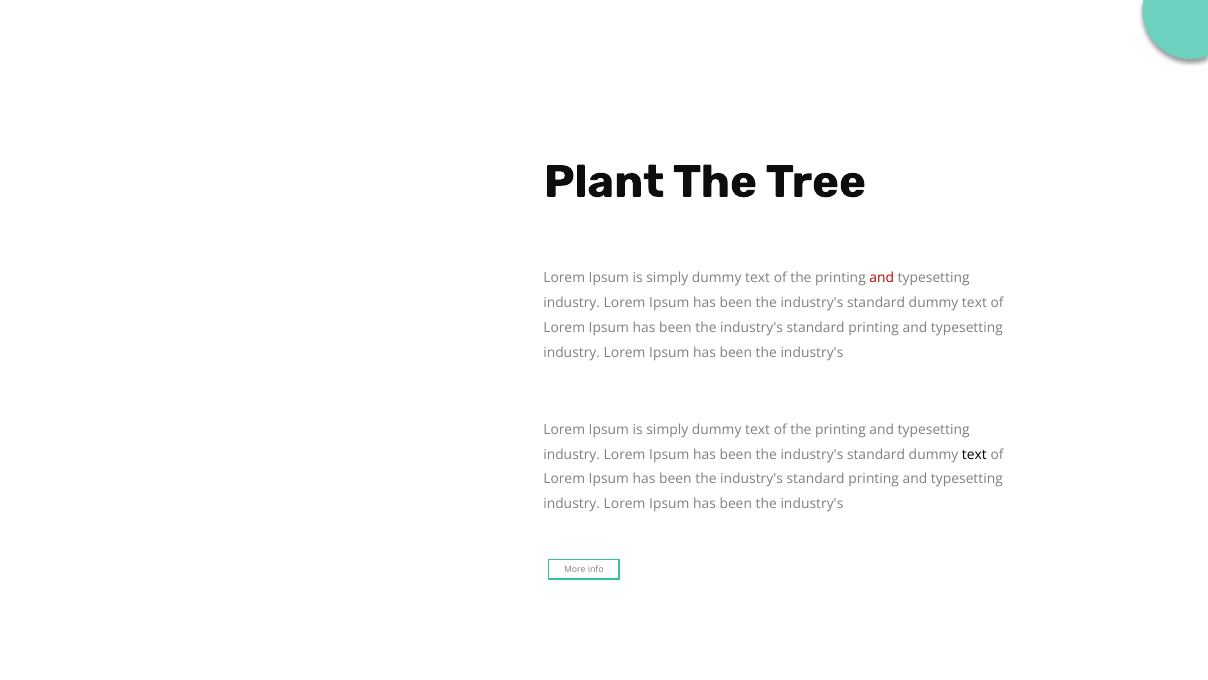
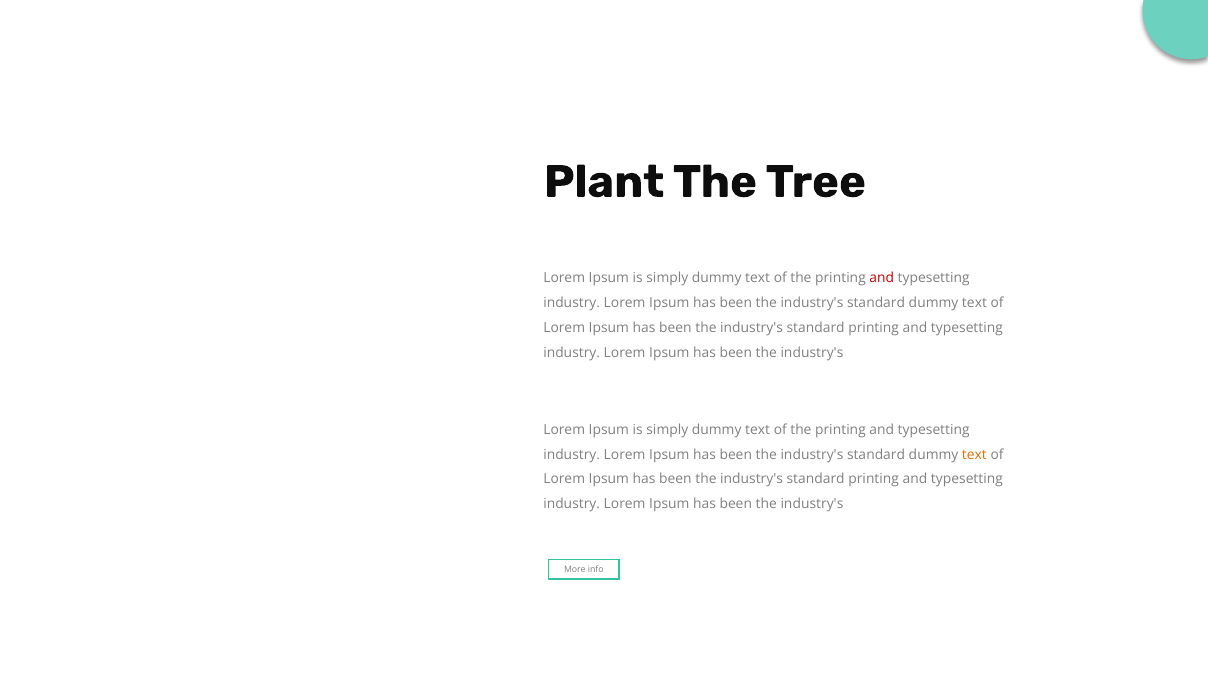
text at (974, 454) colour: black -> orange
